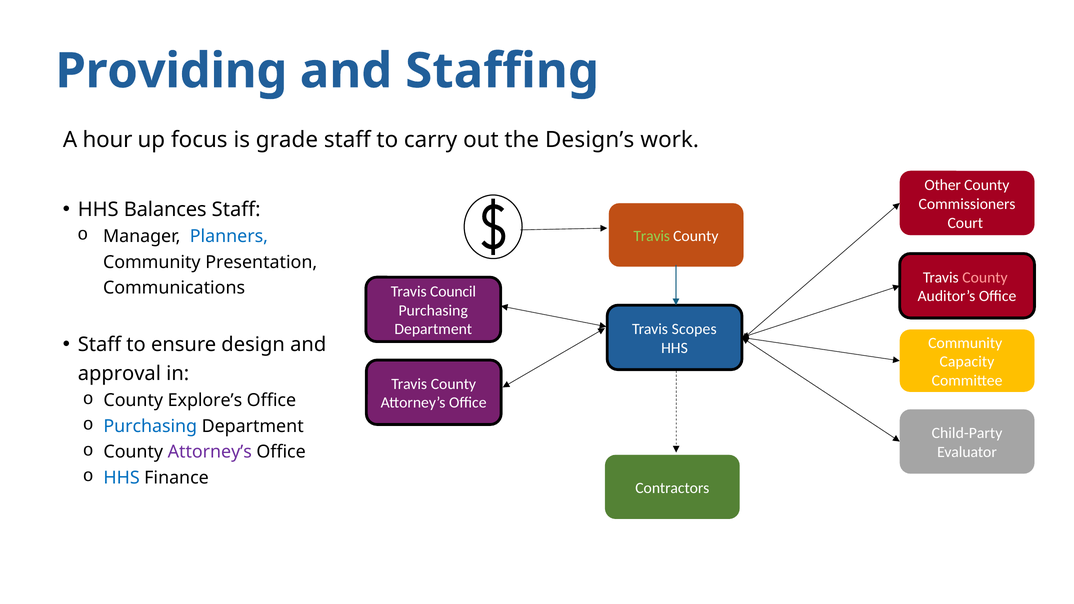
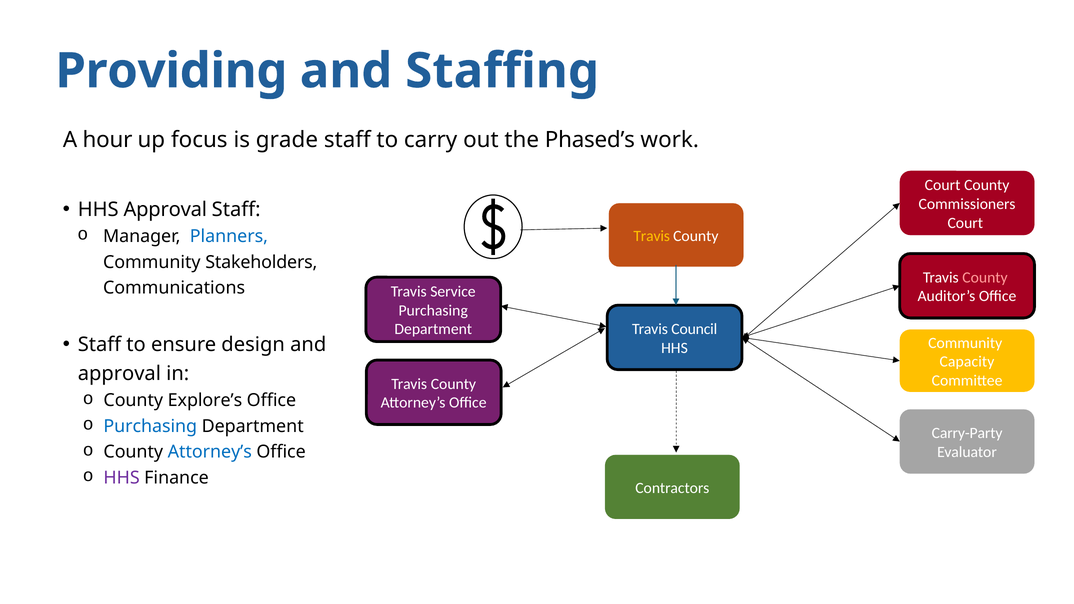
Design’s: Design’s -> Phased’s
Other at (943, 185): Other -> Court
HHS Balances: Balances -> Approval
Travis at (652, 236) colour: light green -> yellow
Presentation: Presentation -> Stakeholders
Council: Council -> Service
Scopes: Scopes -> Council
Child-Party: Child-Party -> Carry-Party
Attorney’s at (210, 452) colour: purple -> blue
HHS at (122, 478) colour: blue -> purple
